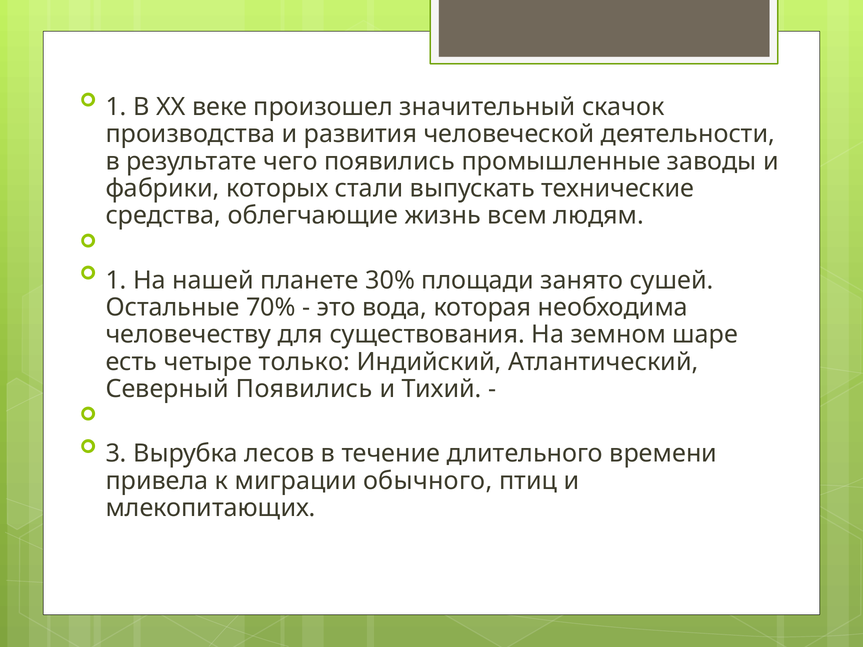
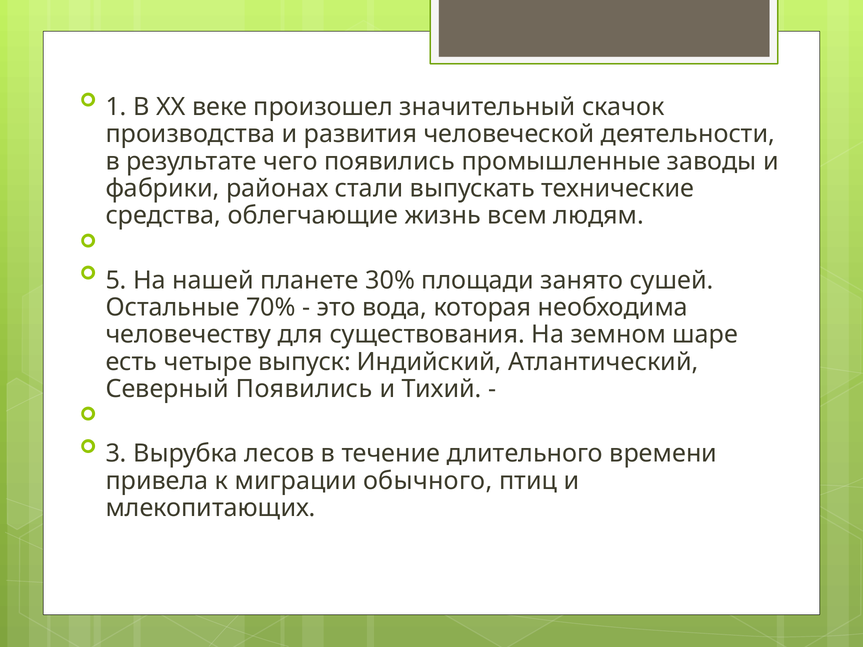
которых: которых -> районах
1 at (116, 280): 1 -> 5
только: только -> выпуск
